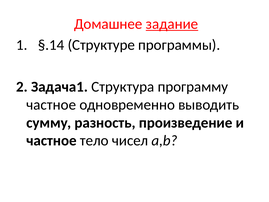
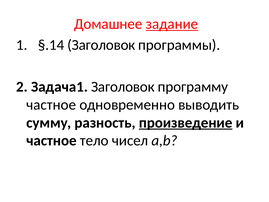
§.14 Структуре: Структуре -> Заголовок
Задача1 Структура: Структура -> Заголовок
произведение underline: none -> present
